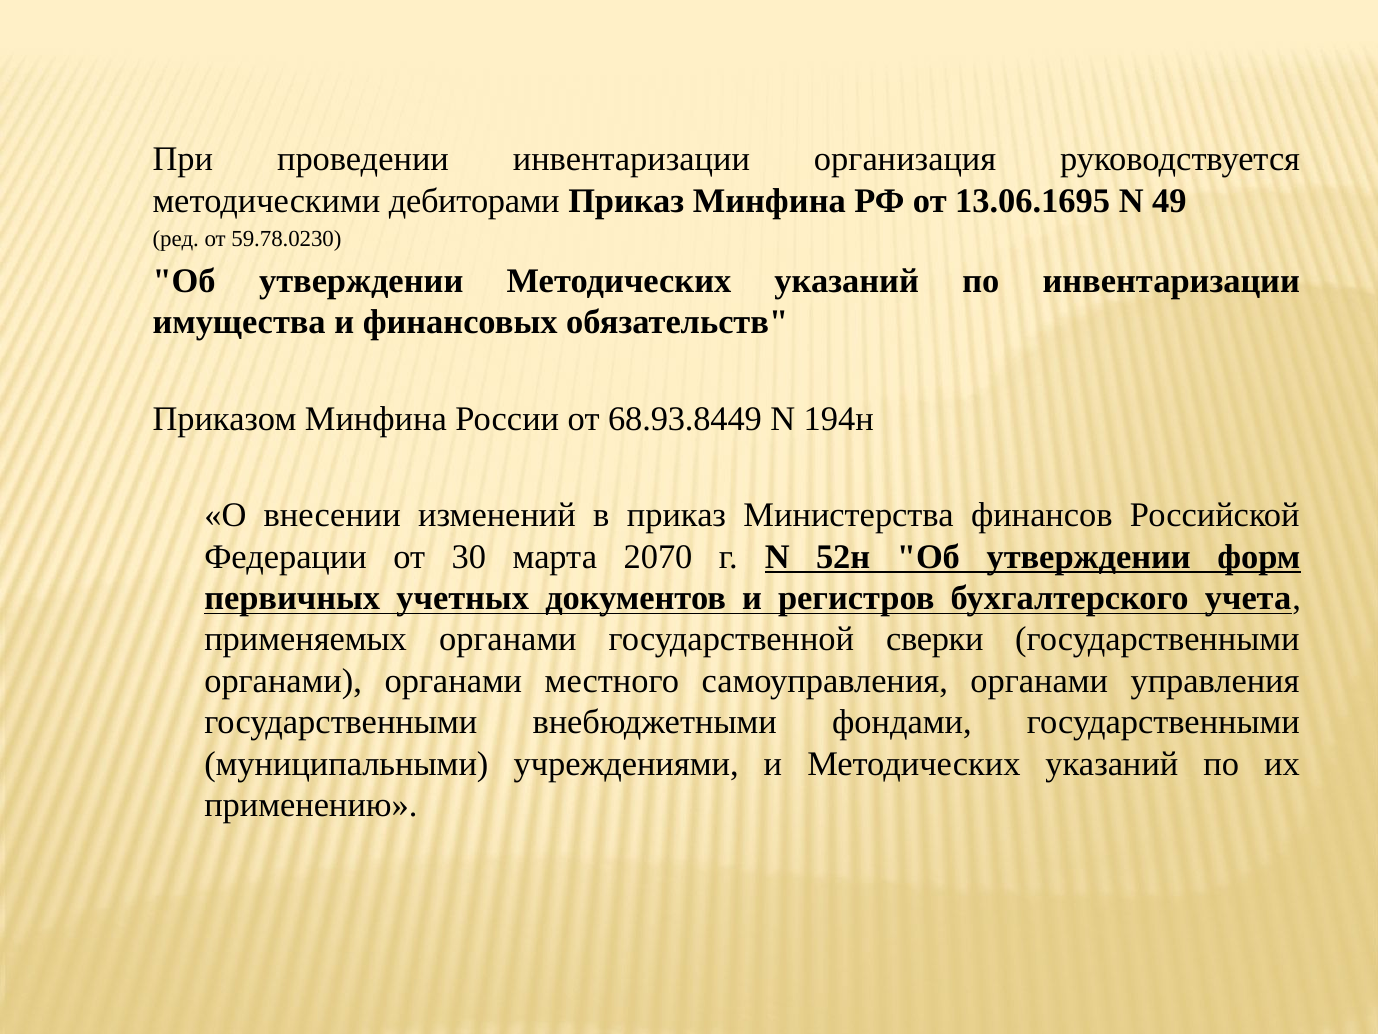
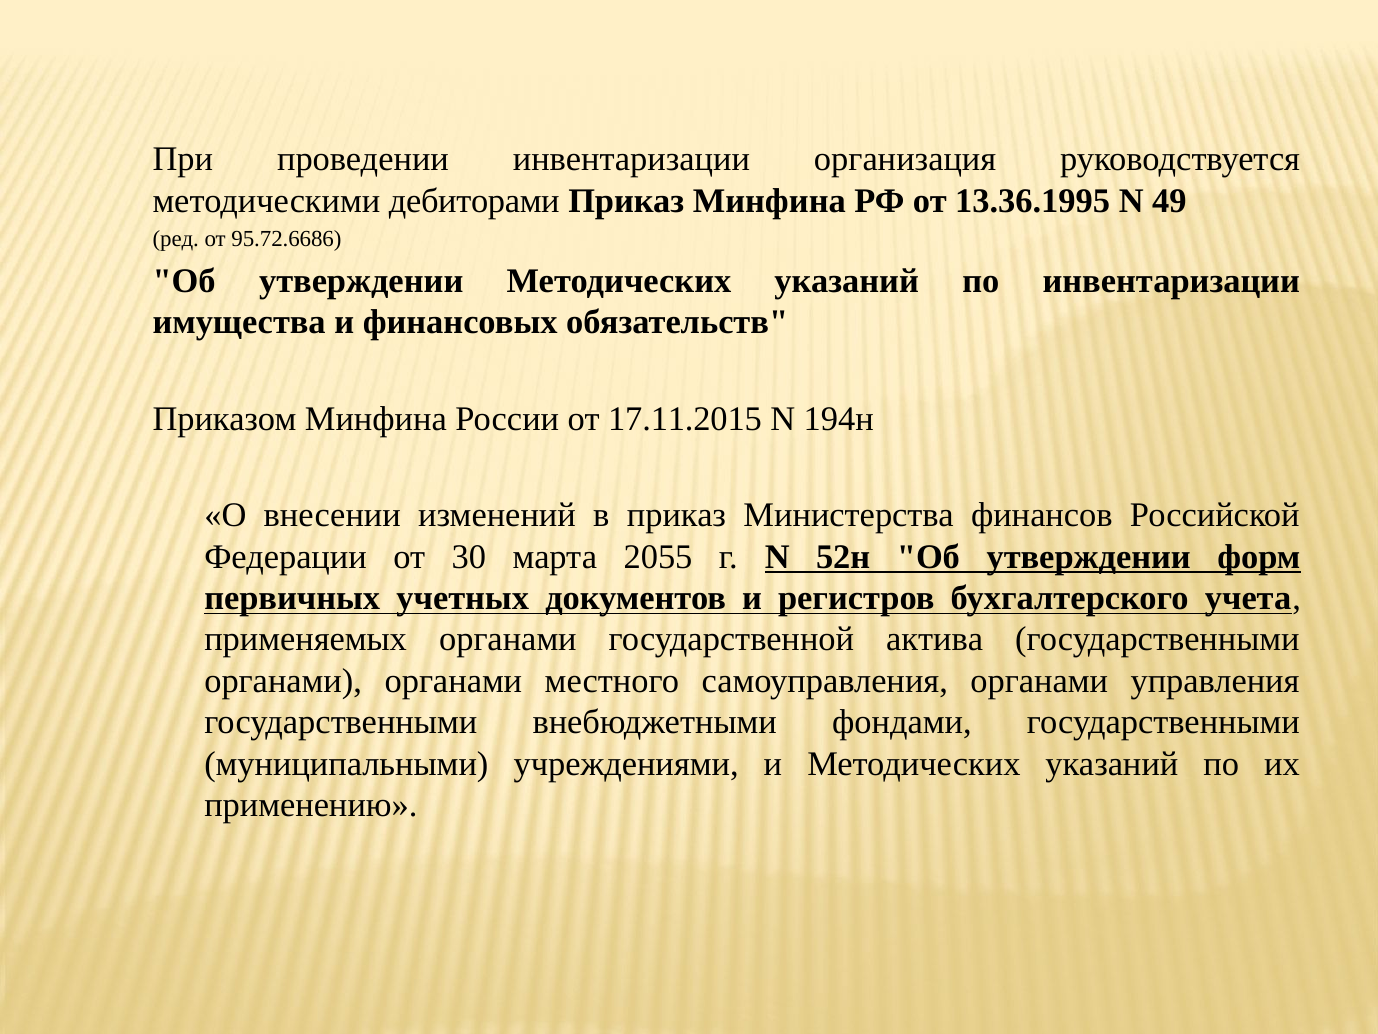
13.06.1695: 13.06.1695 -> 13.36.1995
59.78.0230: 59.78.0230 -> 95.72.6686
68.93.8449: 68.93.8449 -> 17.11.2015
2070: 2070 -> 2055
сверки: сверки -> актива
